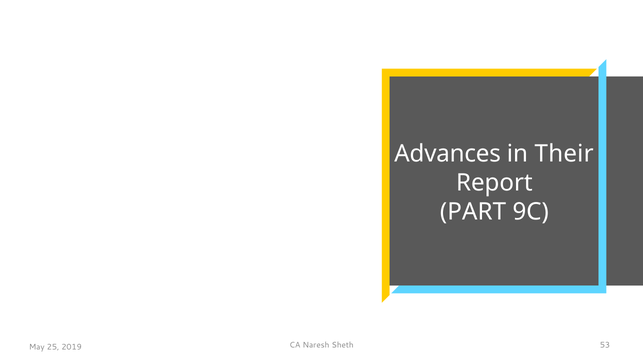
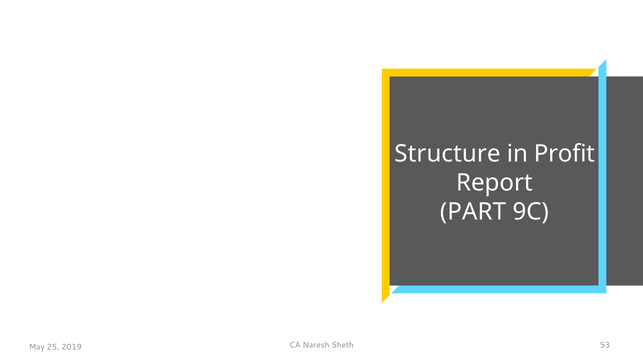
Advances: Advances -> Structure
Their: Their -> Profit
